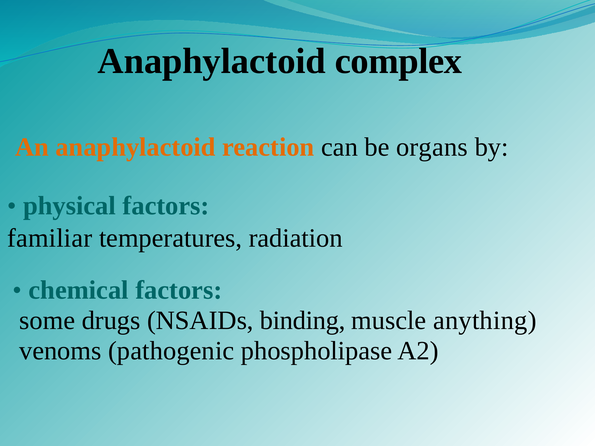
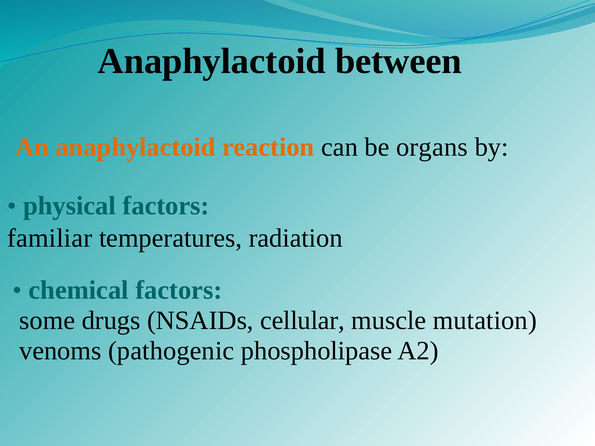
complex: complex -> between
binding: binding -> cellular
anything: anything -> mutation
